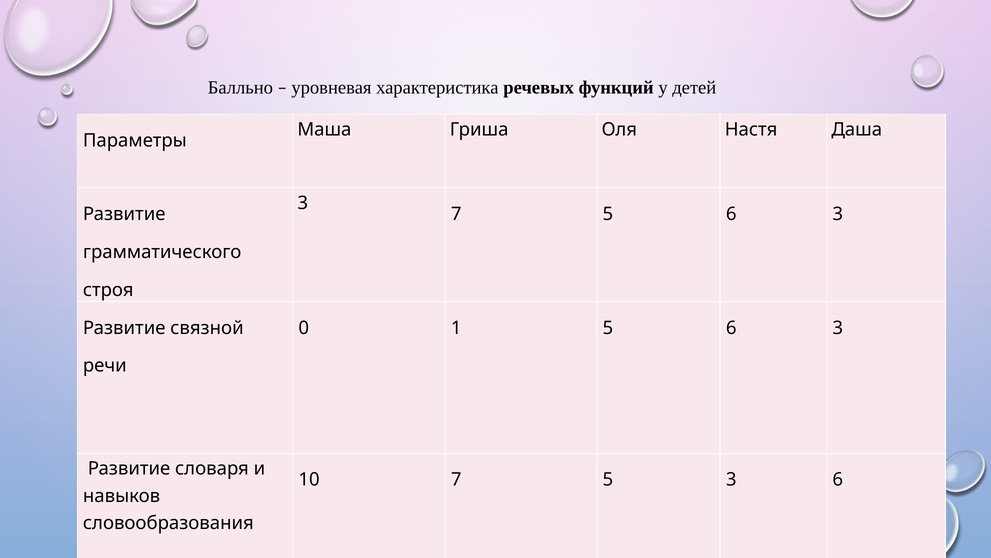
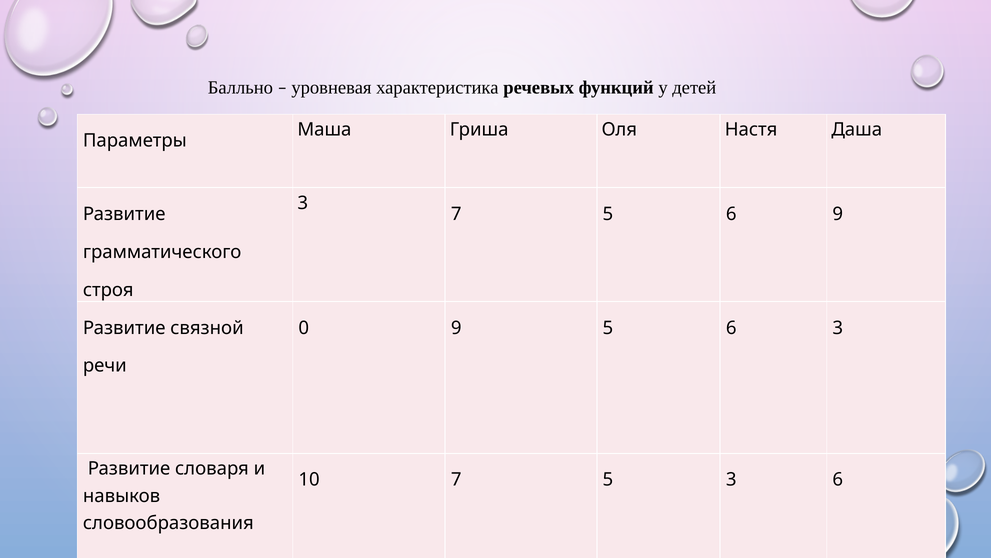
7 5 6 3: 3 -> 9
0 1: 1 -> 9
